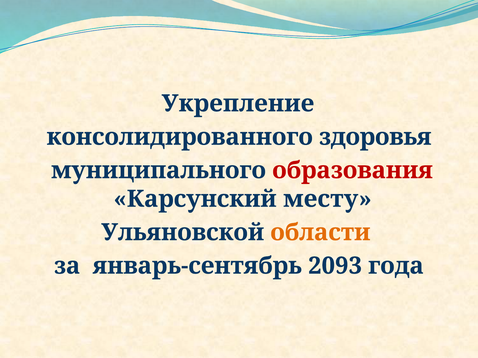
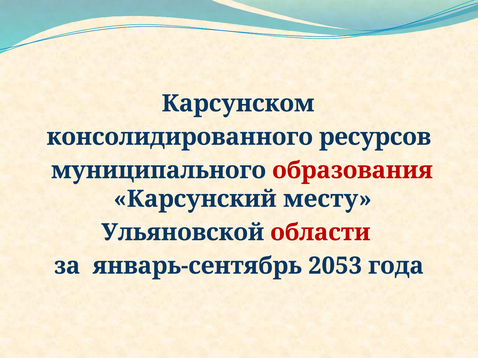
Укрепление: Укрепление -> Карсунском
здоровья: здоровья -> ресурсов
области colour: orange -> red
2093: 2093 -> 2053
